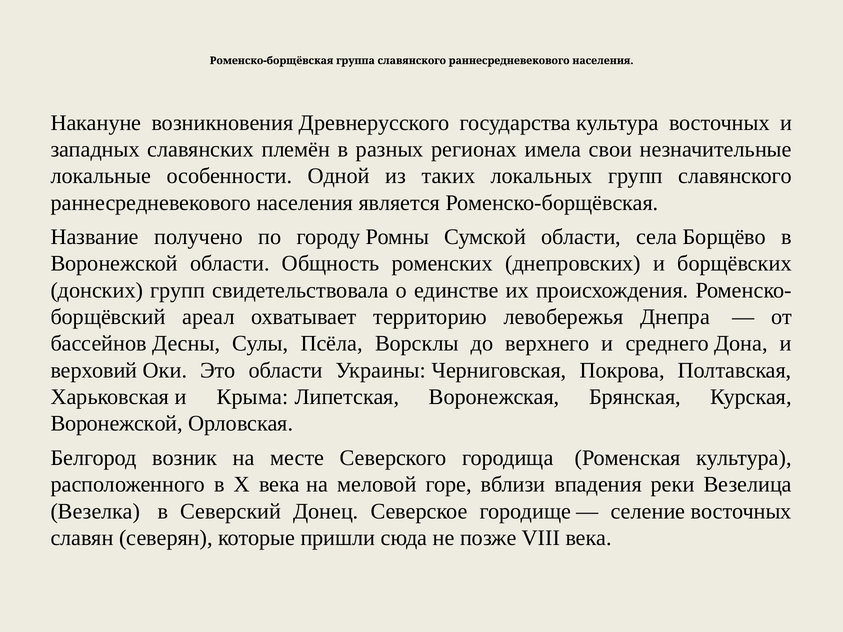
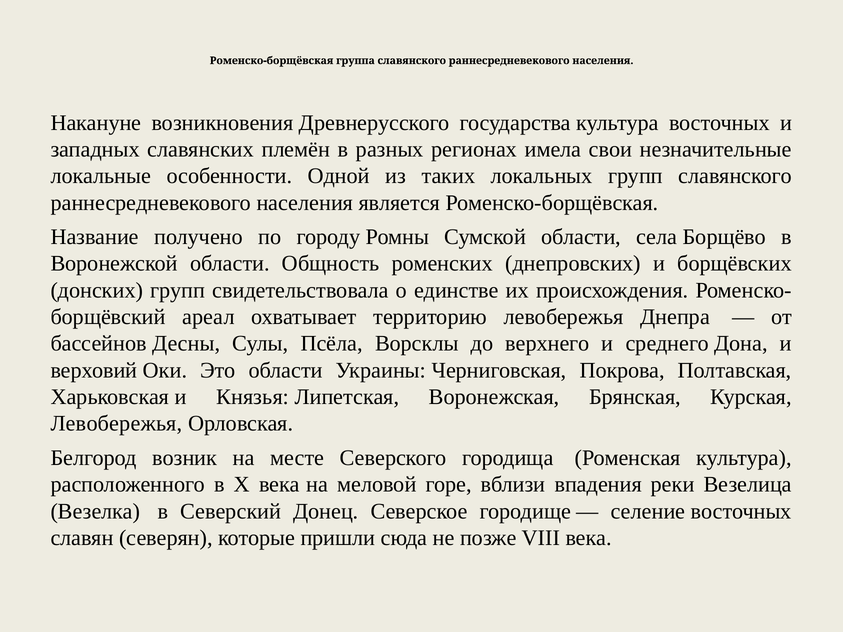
Крыма: Крыма -> Князья
Воронежской at (117, 424): Воронежской -> Левобережья
